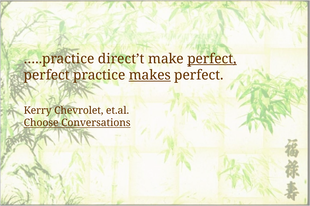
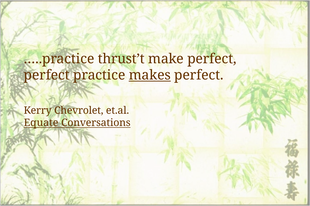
direct’t: direct’t -> thrust’t
perfect at (212, 59) underline: present -> none
Choose: Choose -> Equate
